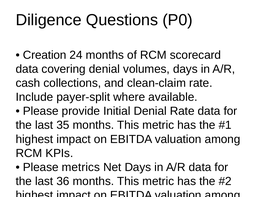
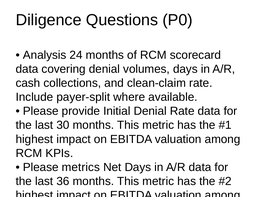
Creation: Creation -> Analysis
35: 35 -> 30
